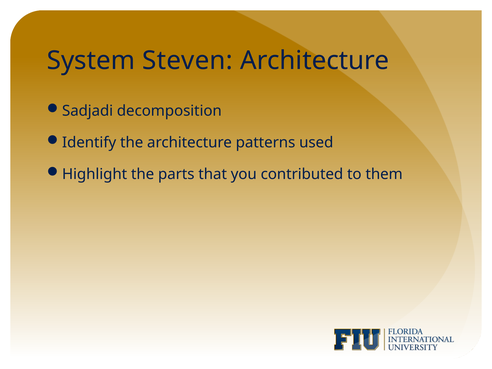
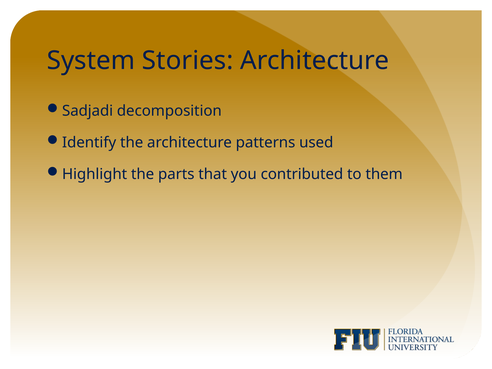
Steven: Steven -> Stories
